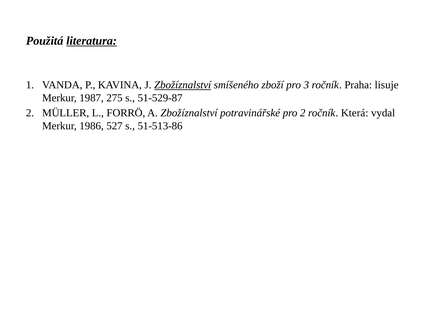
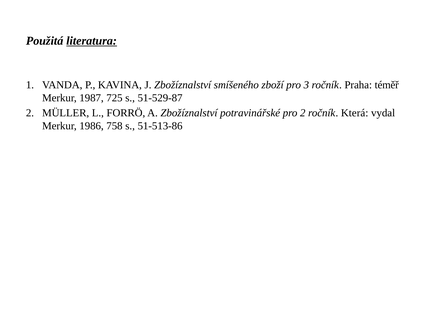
Zbožíznalství at (183, 85) underline: present -> none
lisuje: lisuje -> téměř
275: 275 -> 725
527: 527 -> 758
